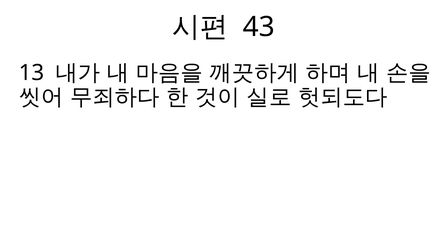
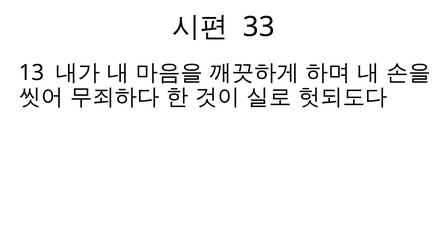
43: 43 -> 33
